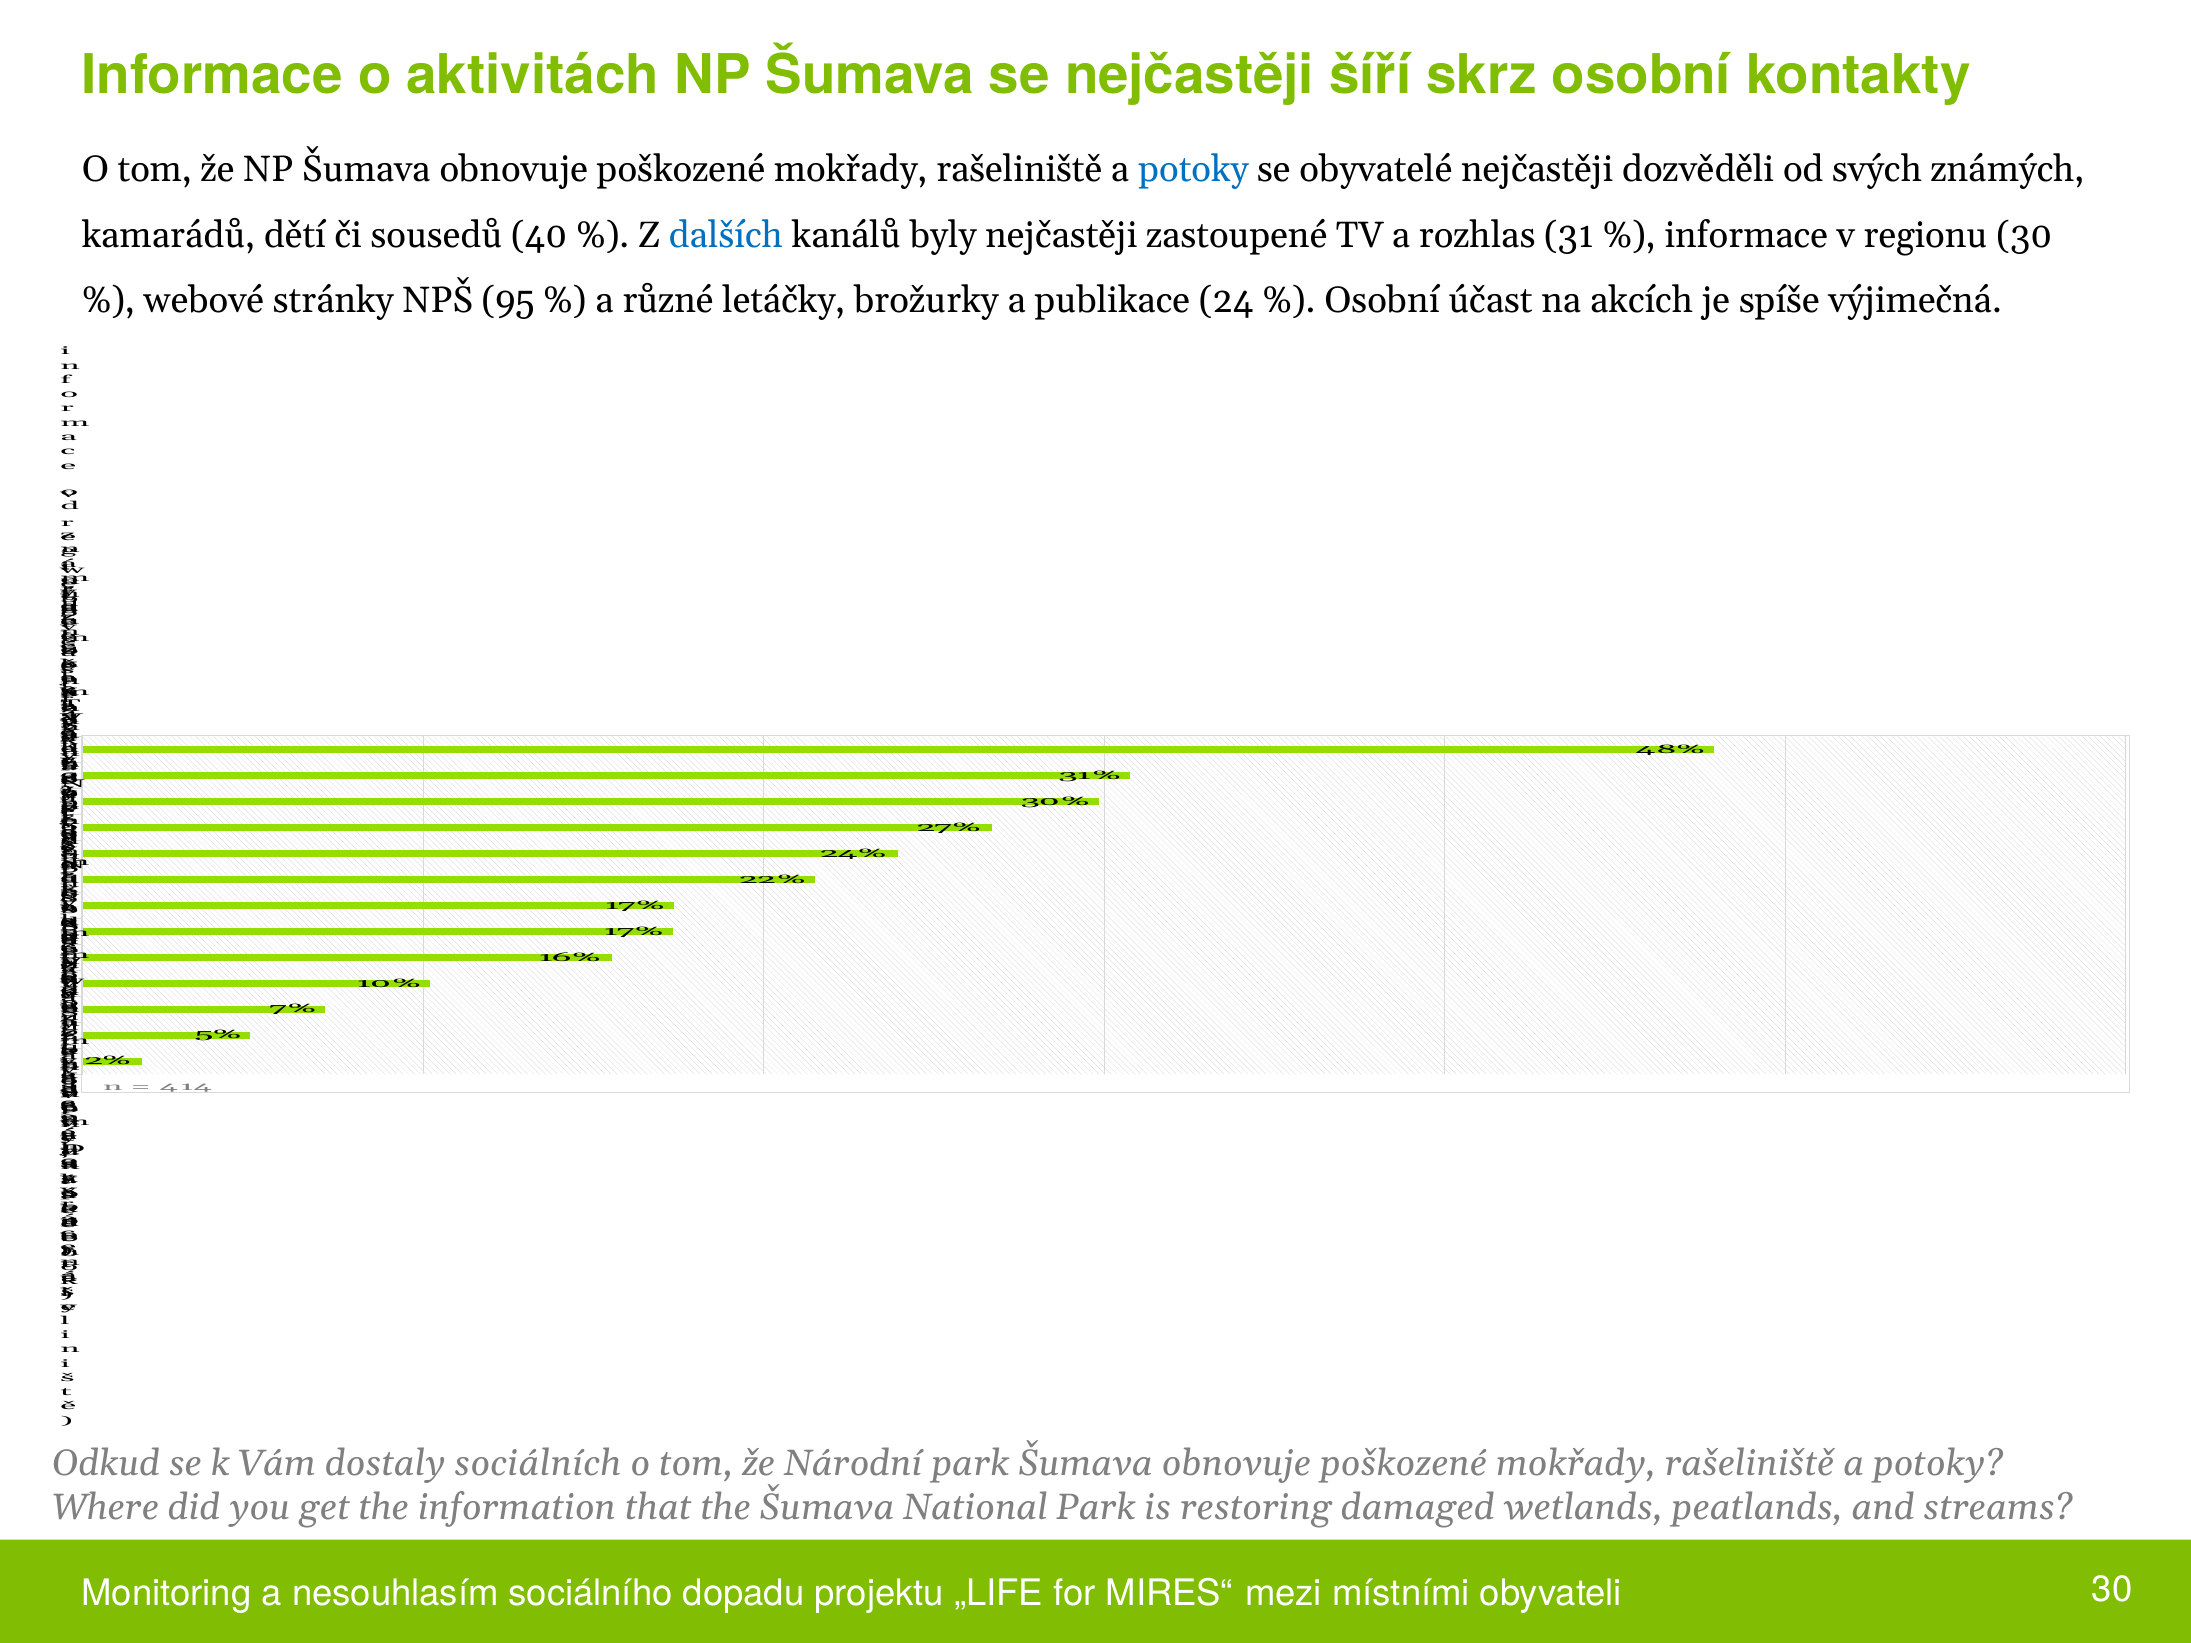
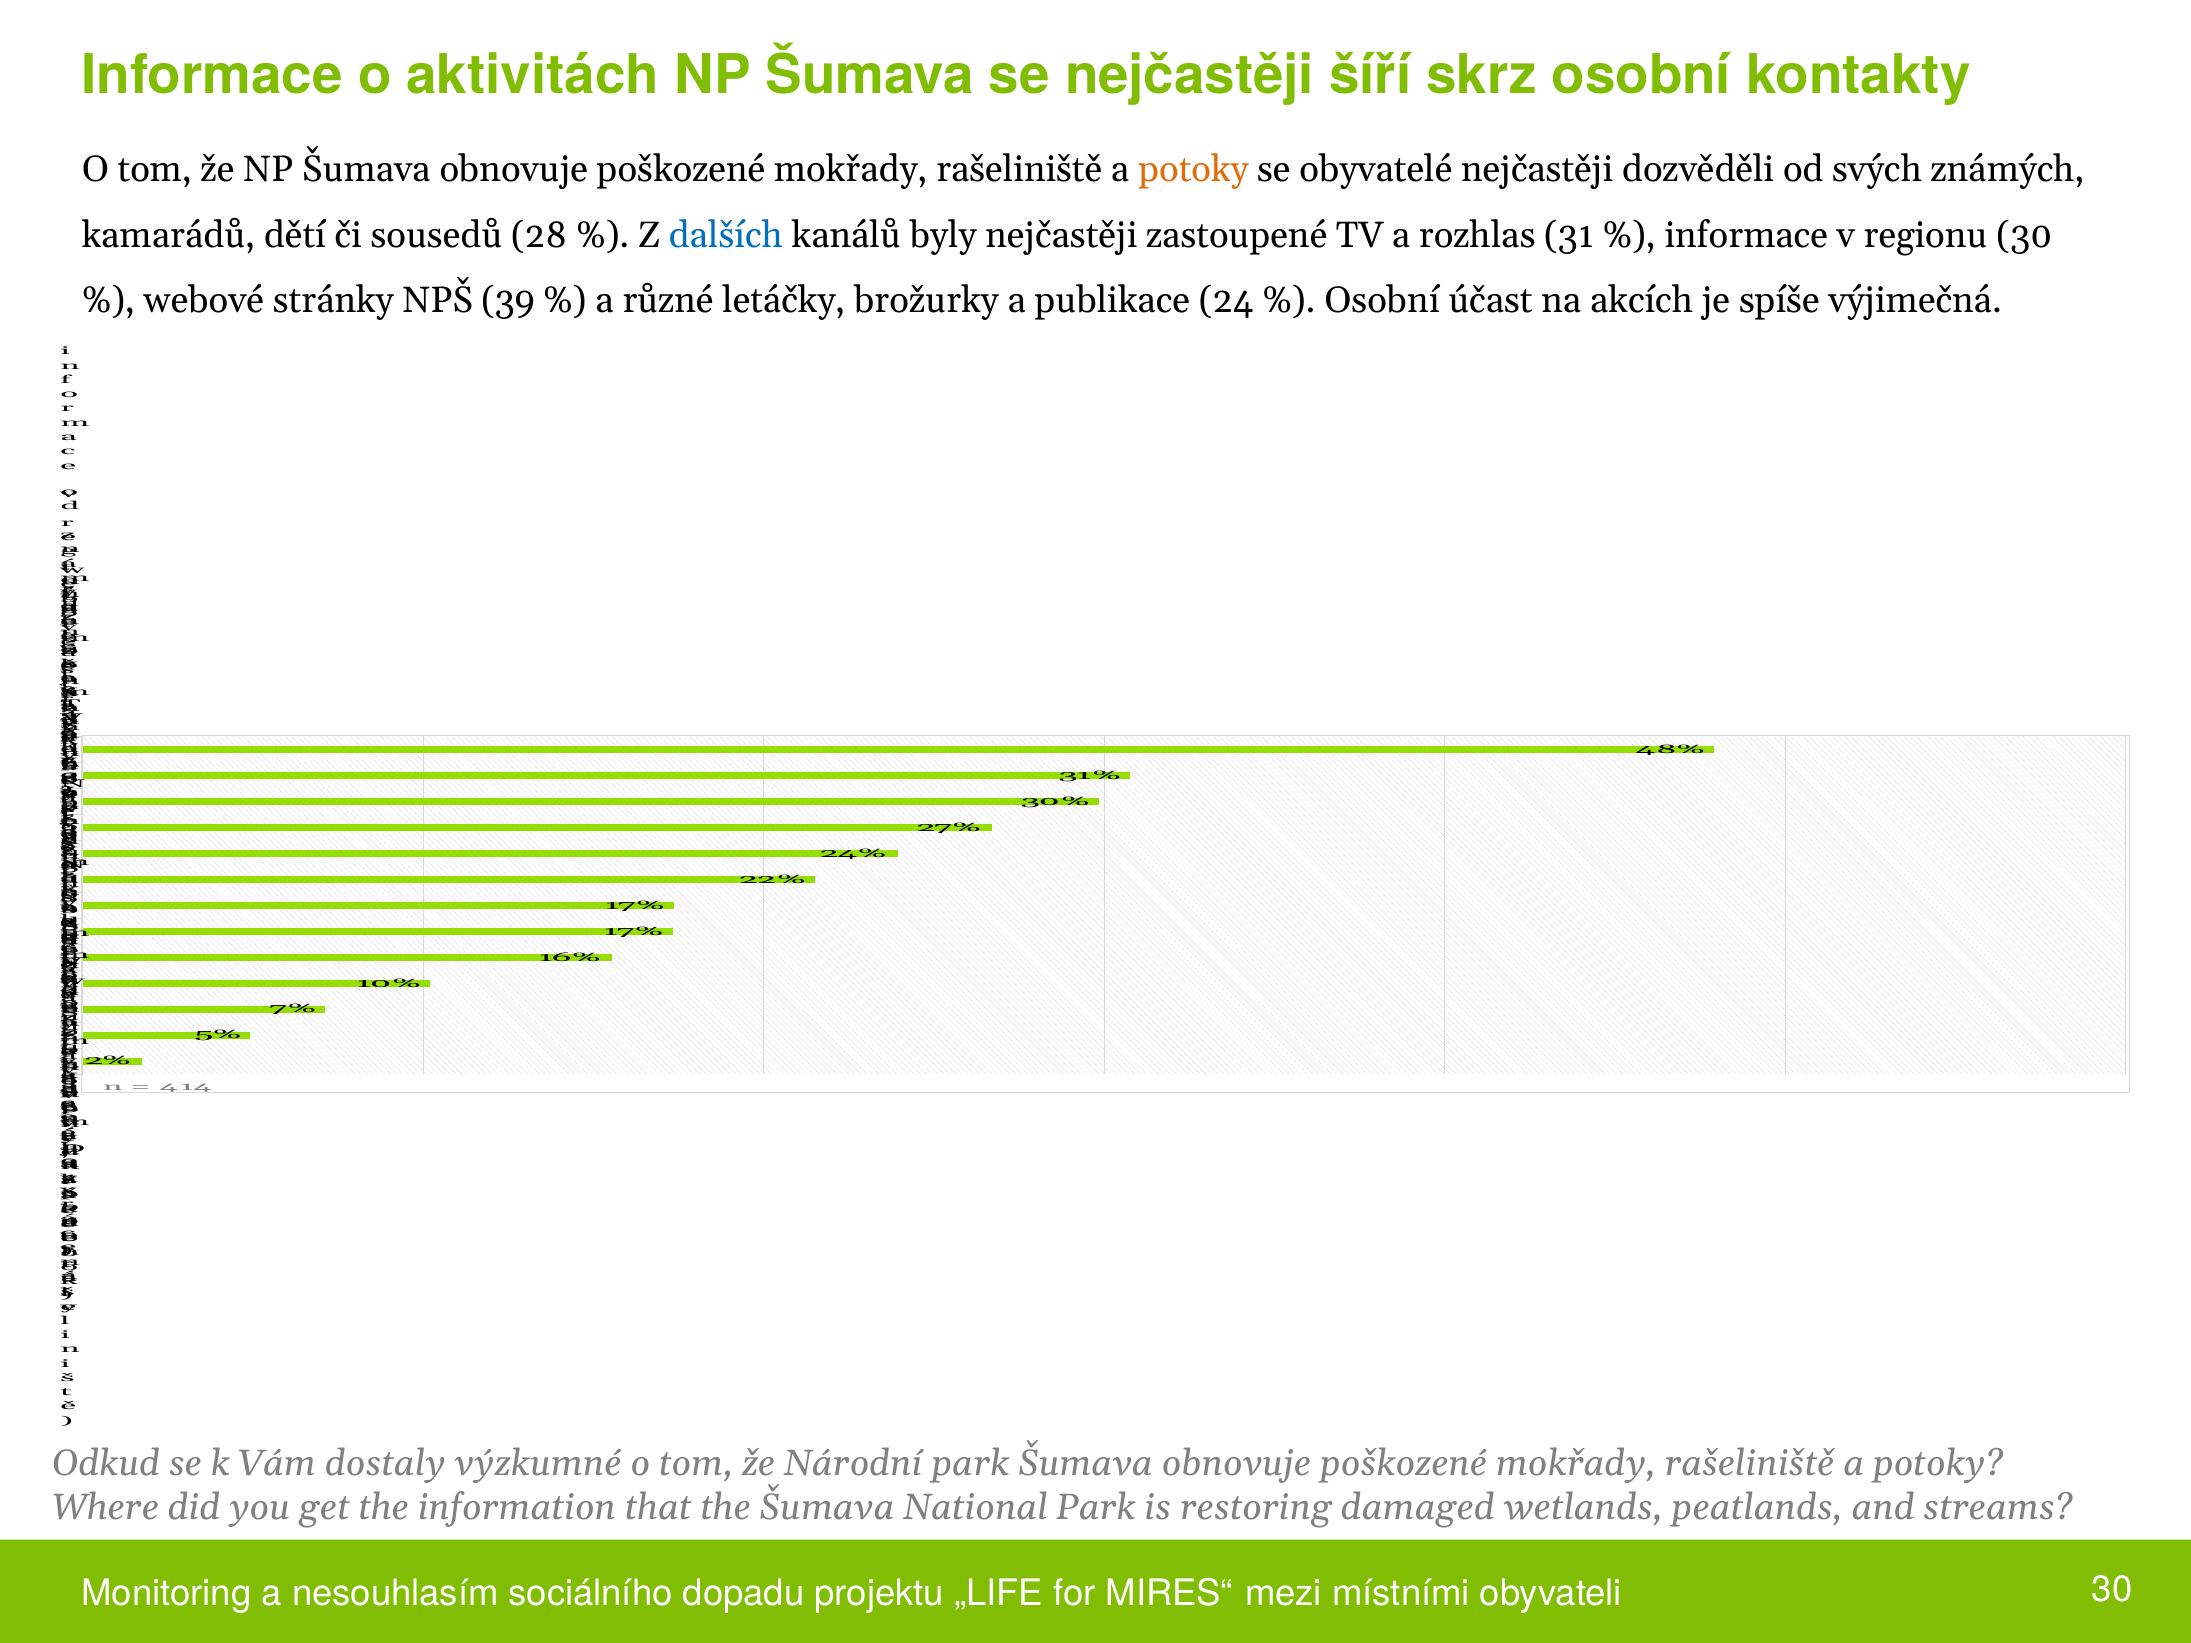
potoky at (1193, 170) colour: blue -> orange
40: 40 -> 28
95: 95 -> 39
sociálních: sociálních -> výzkumné
